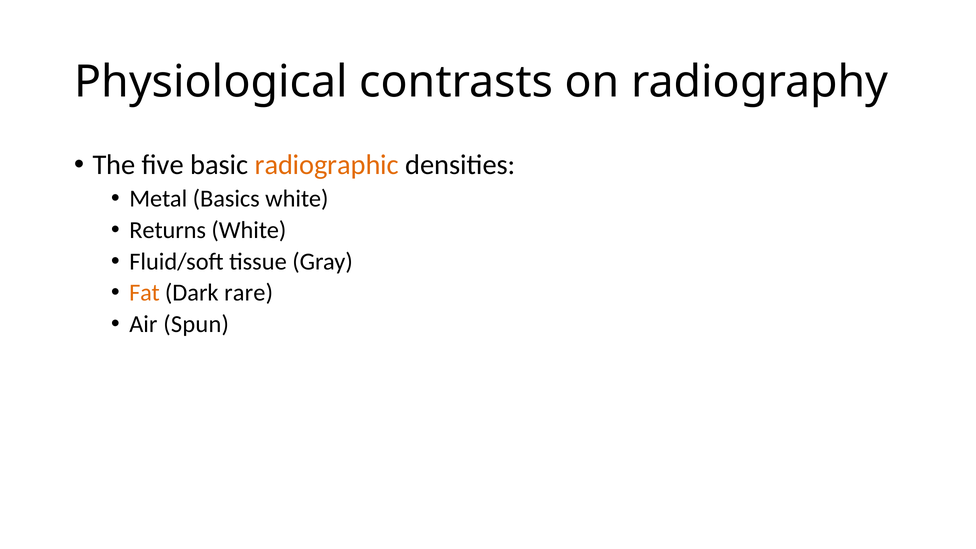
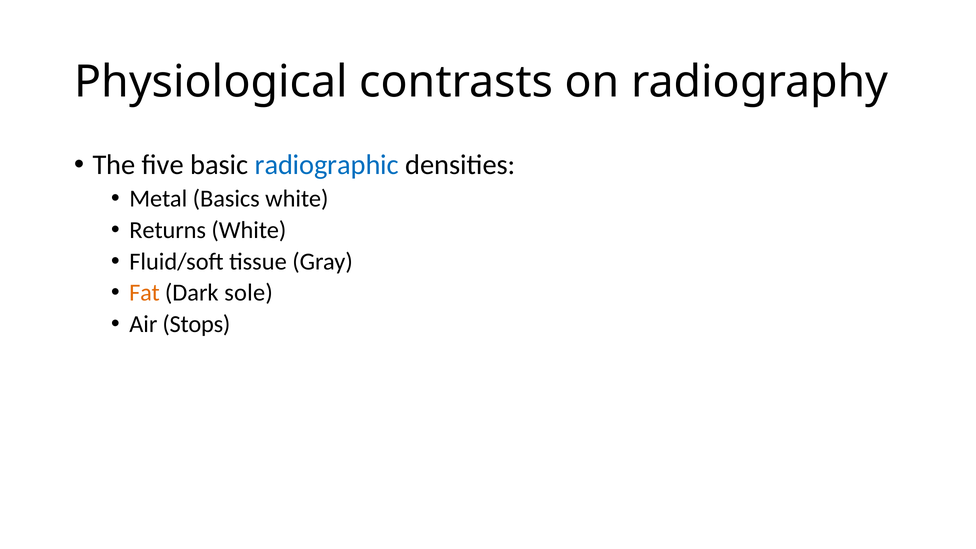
radiographic colour: orange -> blue
rare: rare -> sole
Spun: Spun -> Stops
